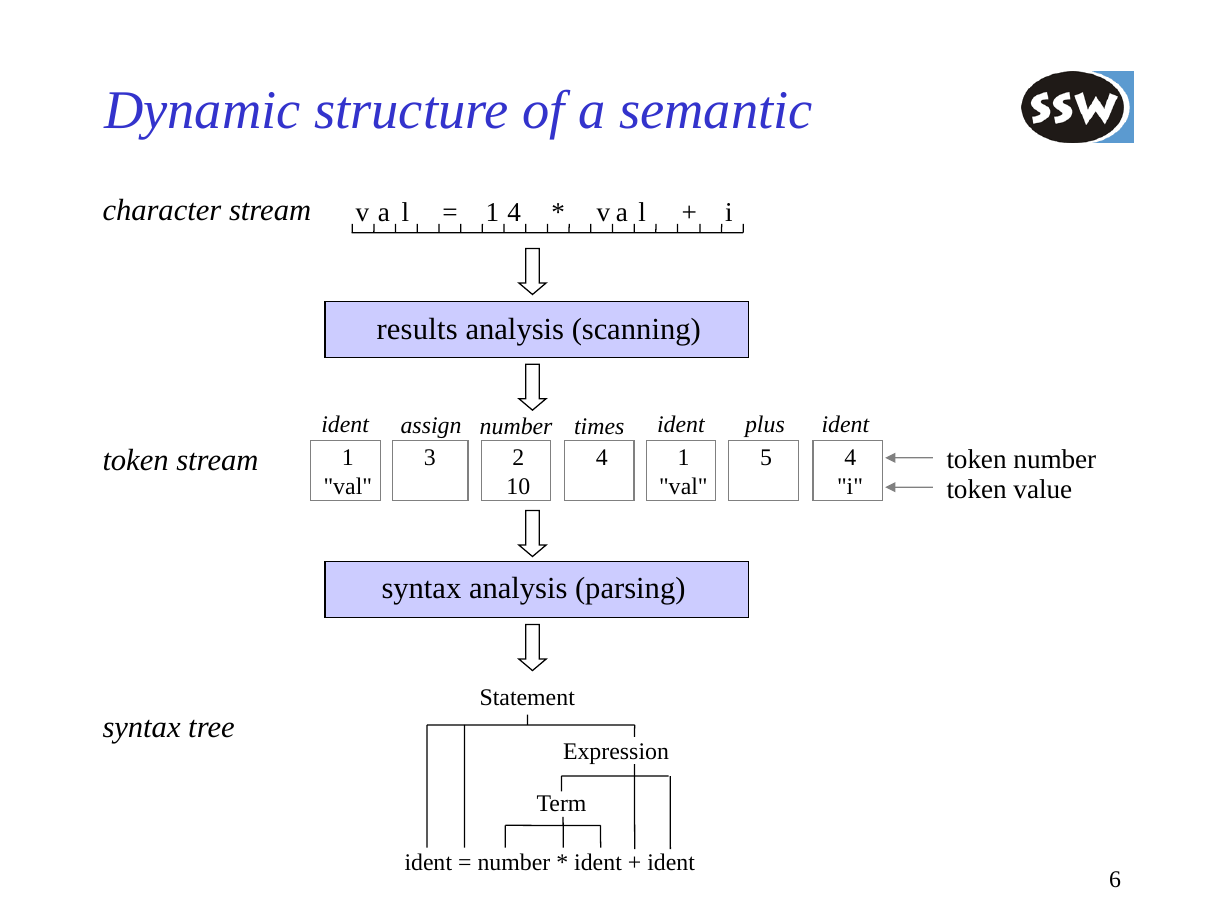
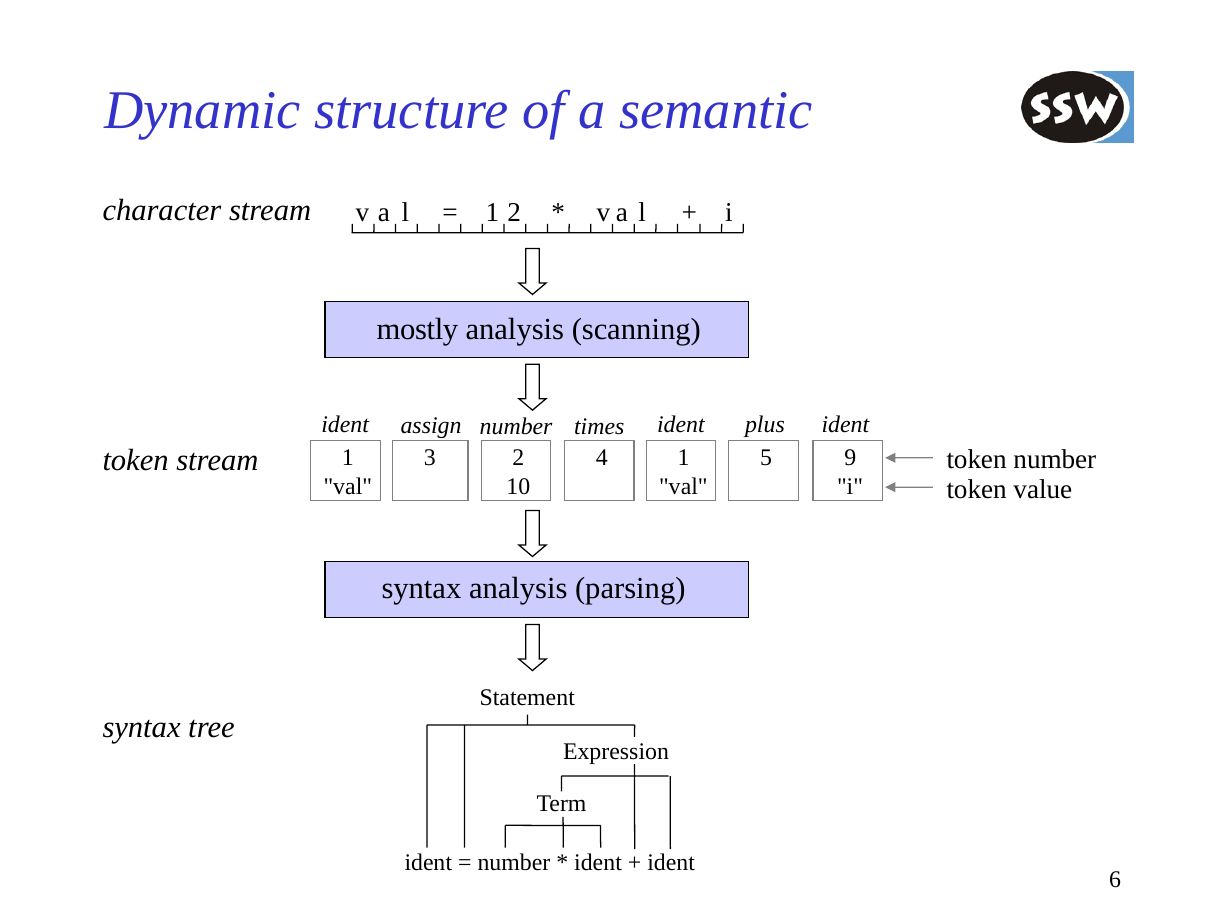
4 at (514, 212): 4 -> 2
results: results -> mostly
5 4: 4 -> 9
